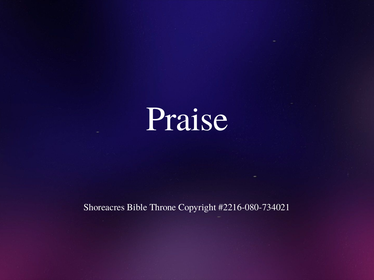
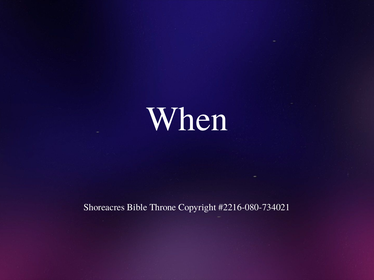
Praise: Praise -> When
